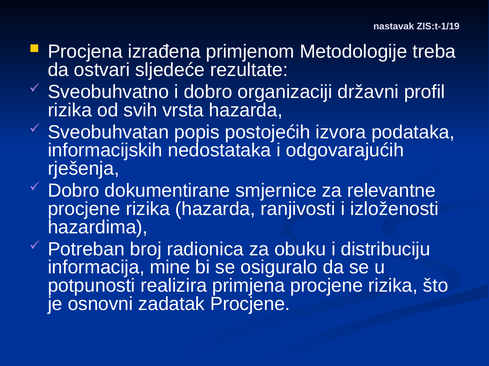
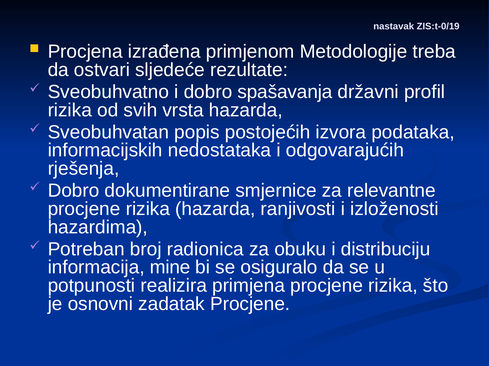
ZIS:t-1/19: ZIS:t-1/19 -> ZIS:t-0/19
organizaciji: organizaciji -> spašavanja
